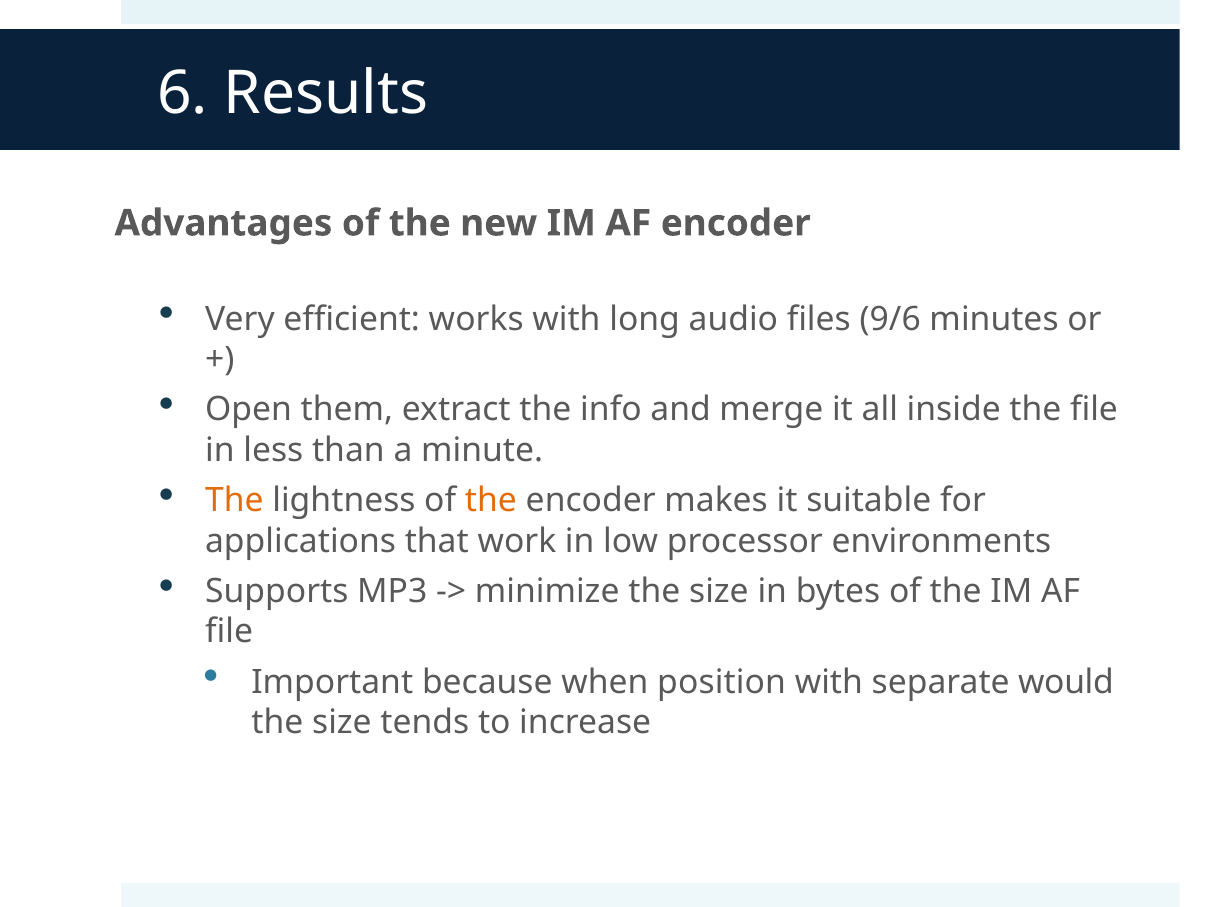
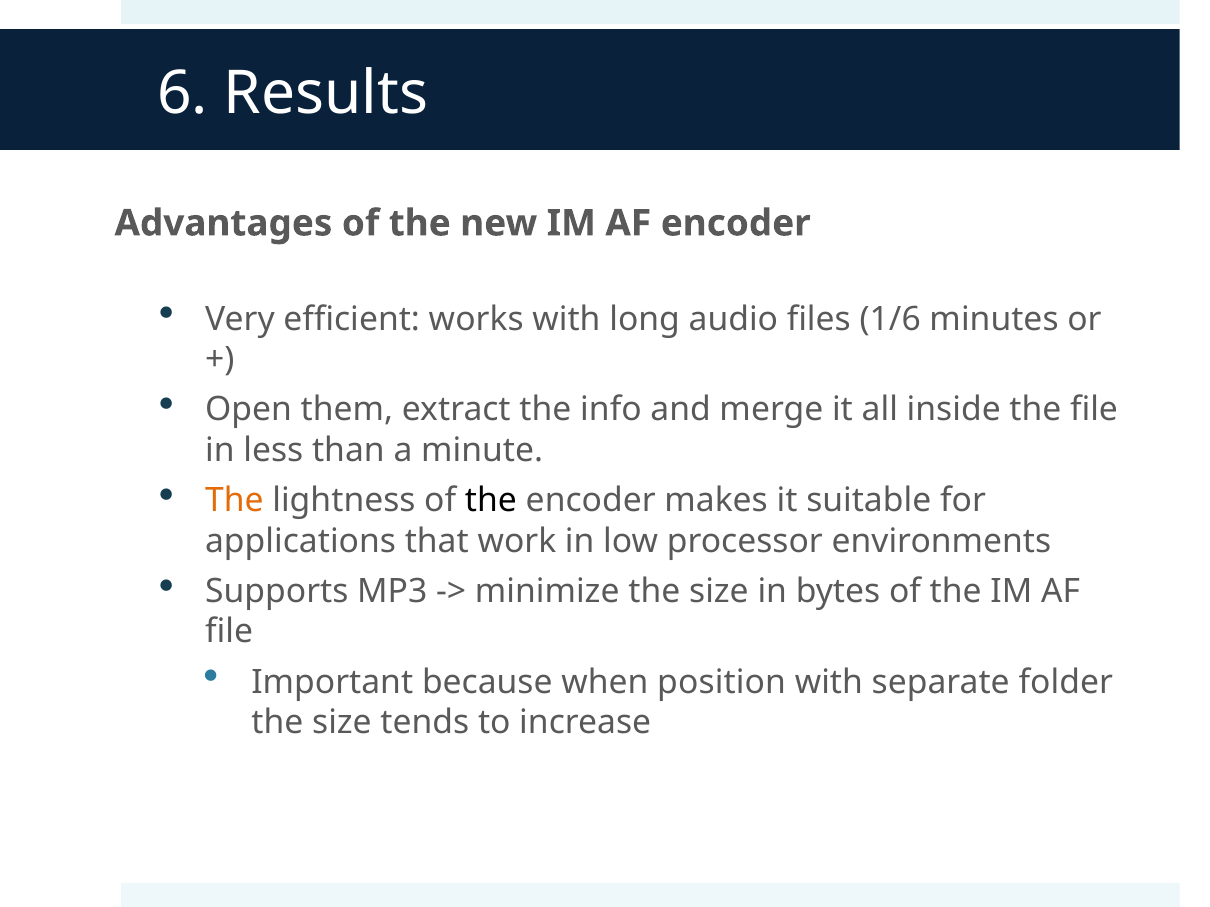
9/6: 9/6 -> 1/6
the at (491, 501) colour: orange -> black
would: would -> folder
